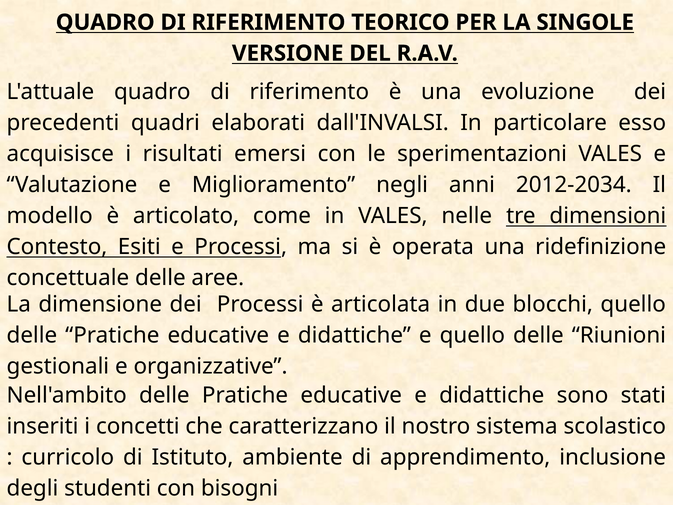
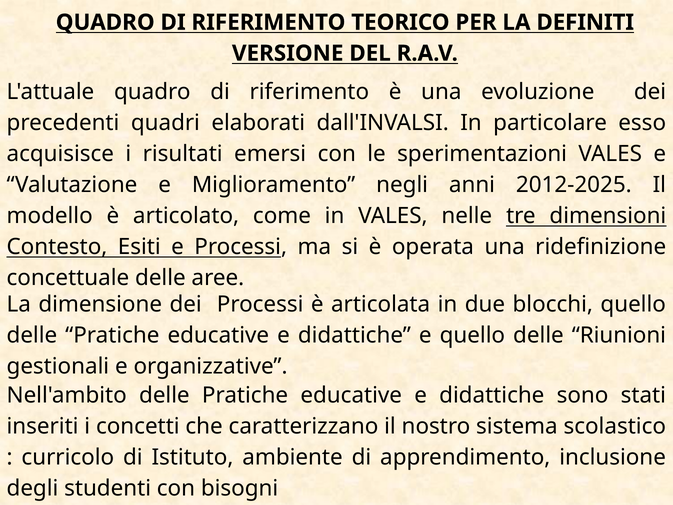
SINGOLE: SINGOLE -> DEFINITI
2012-2034: 2012-2034 -> 2012-2025
